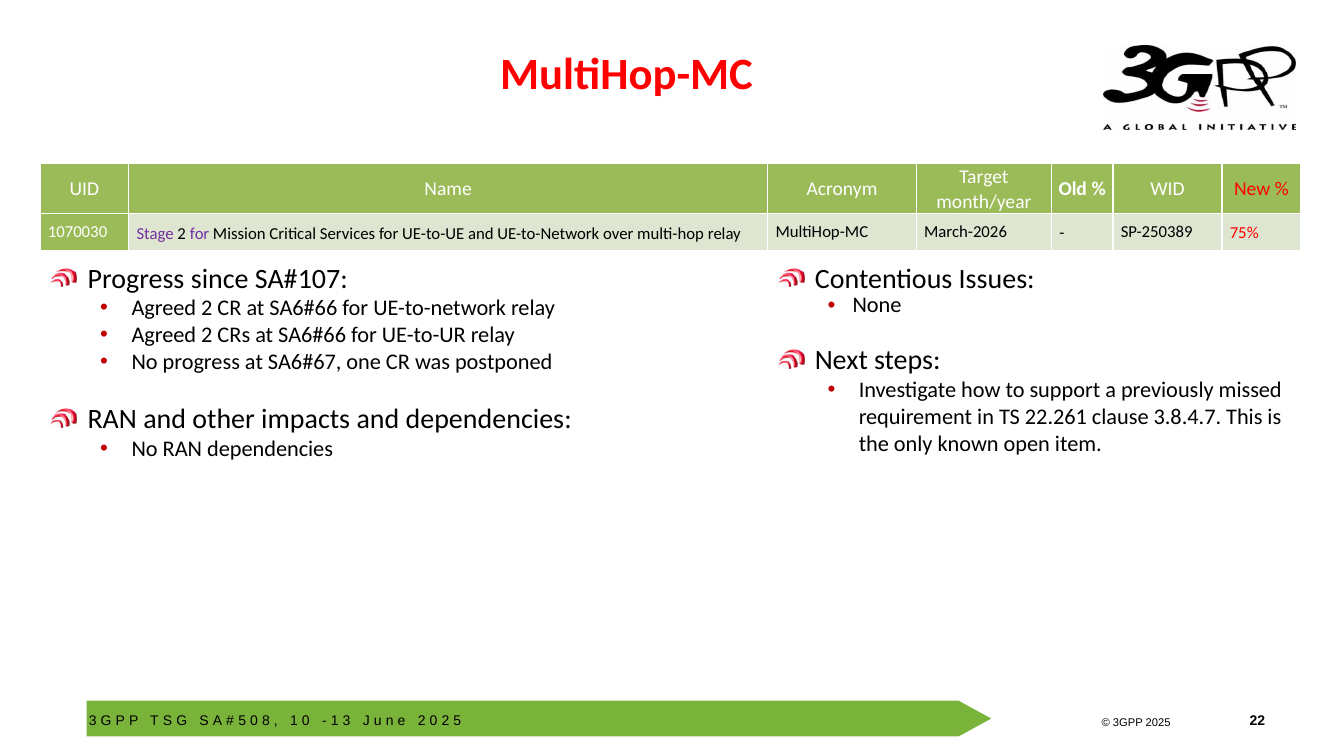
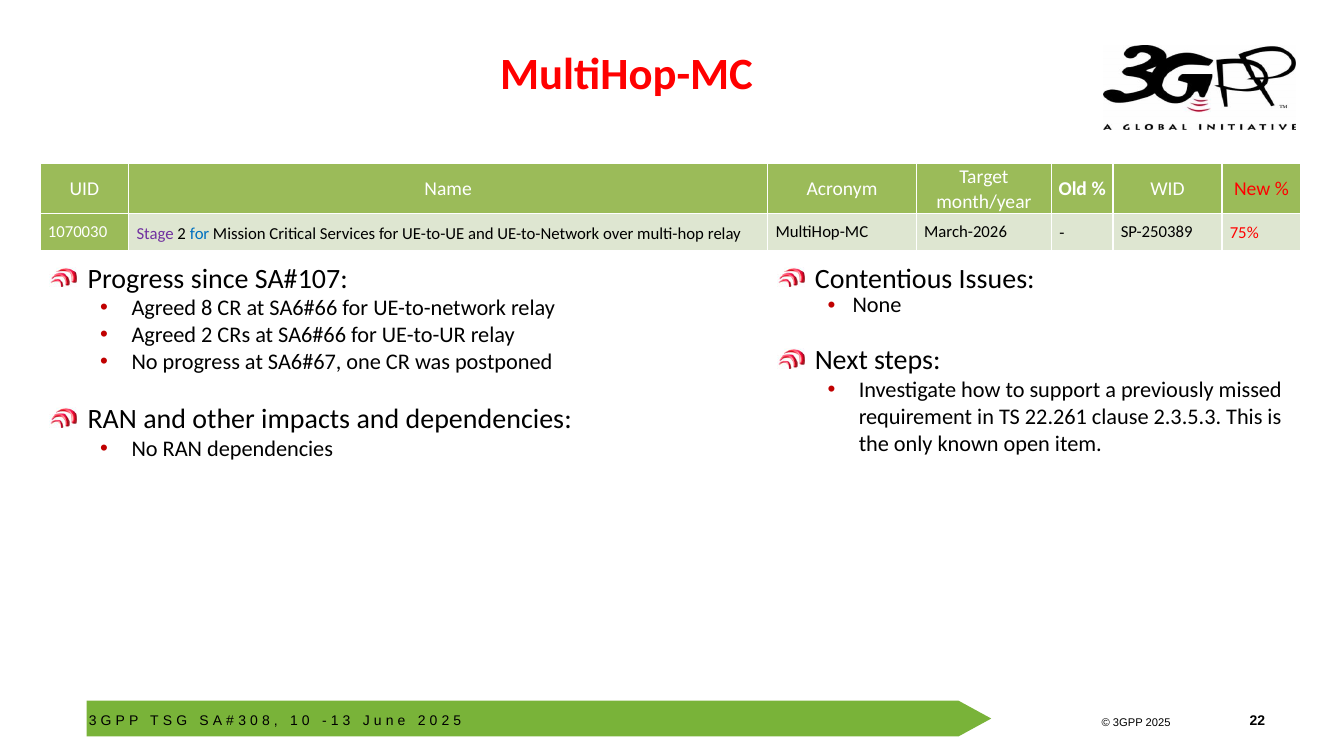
for at (200, 234) colour: purple -> blue
2 at (207, 309): 2 -> 8
3.8.4.7: 3.8.4.7 -> 2.3.5.3
5 at (242, 721): 5 -> 3
